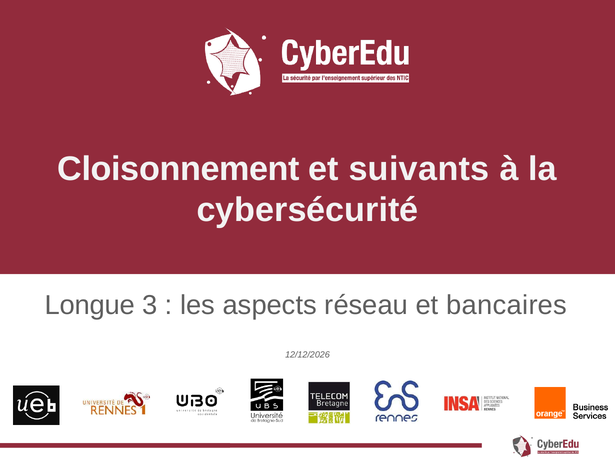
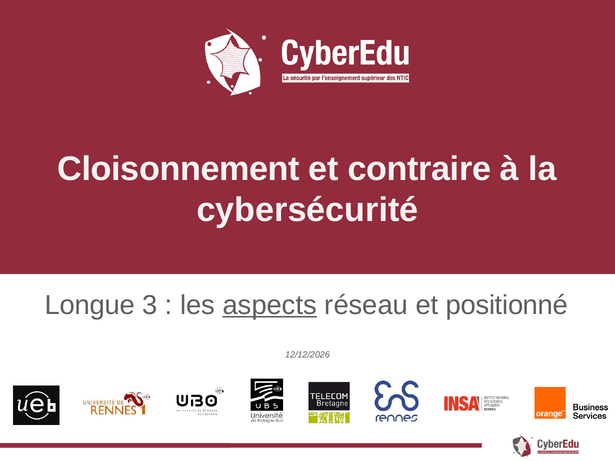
suivants: suivants -> contraire
aspects underline: none -> present
bancaires: bancaires -> positionné
